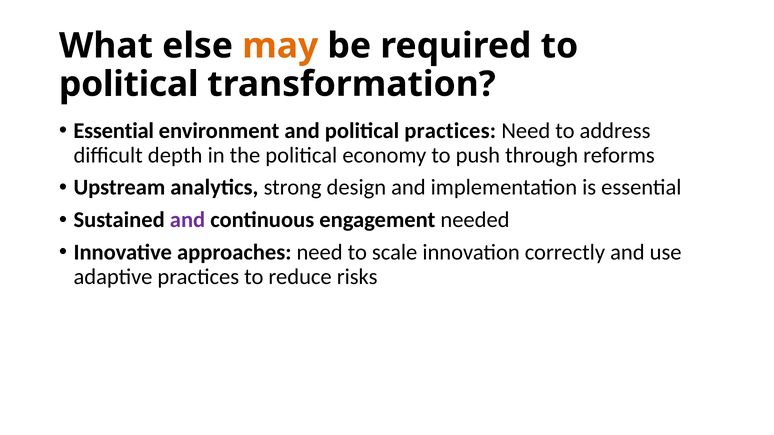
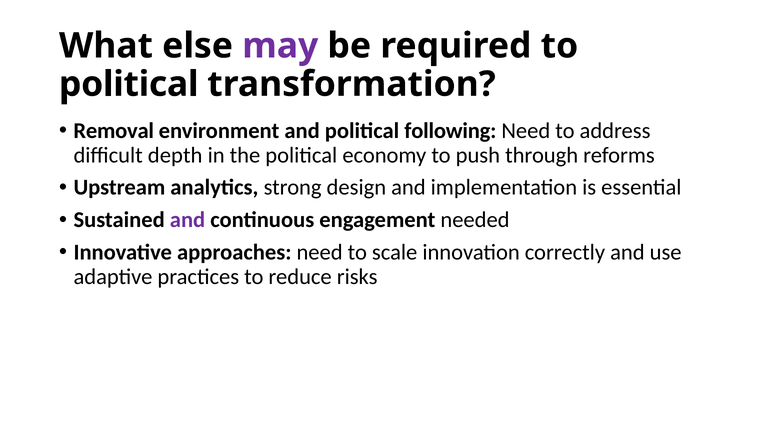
may colour: orange -> purple
Essential at (114, 131): Essential -> Removal
political practices: practices -> following
